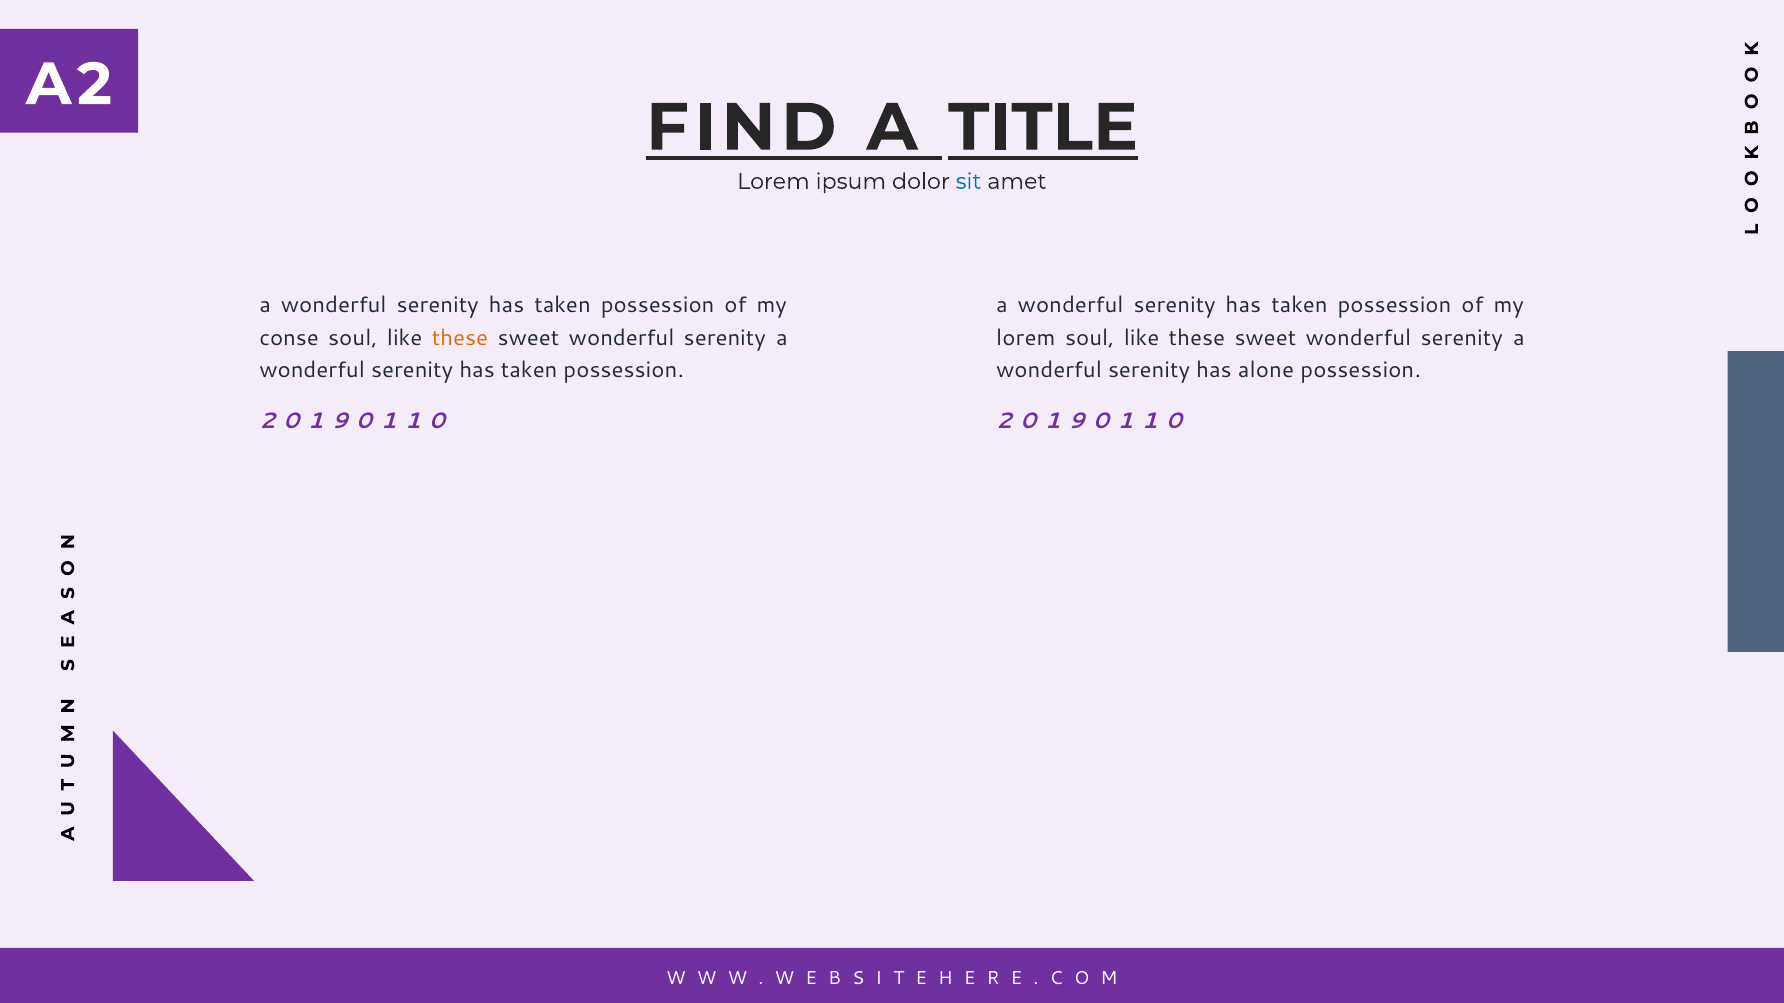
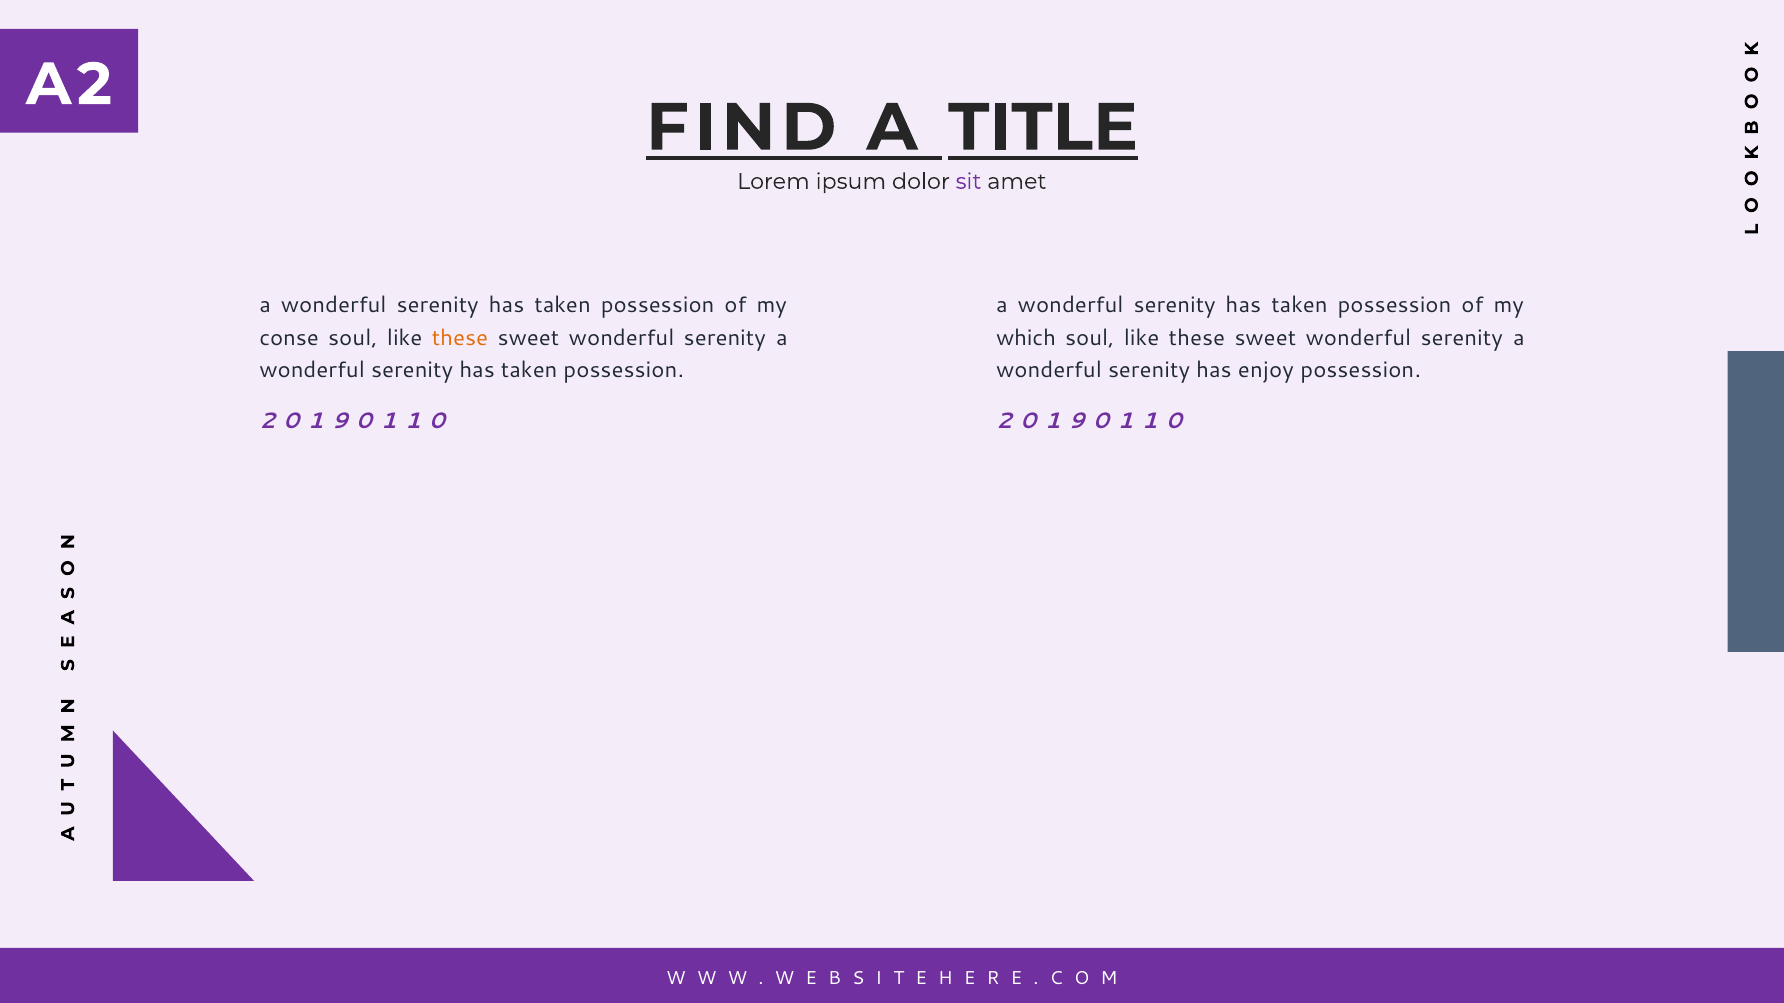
sit colour: blue -> purple
lorem at (1026, 338): lorem -> which
alone: alone -> enjoy
